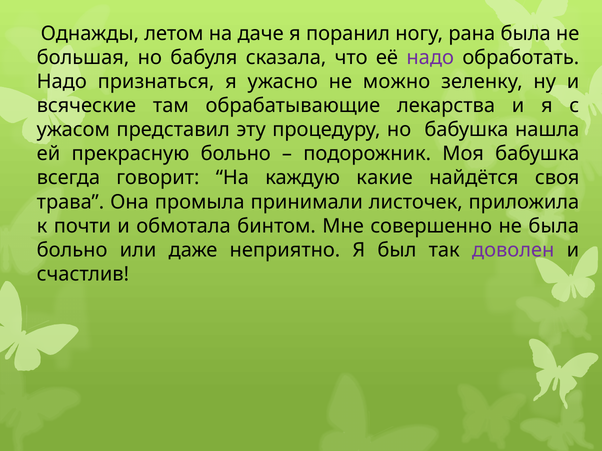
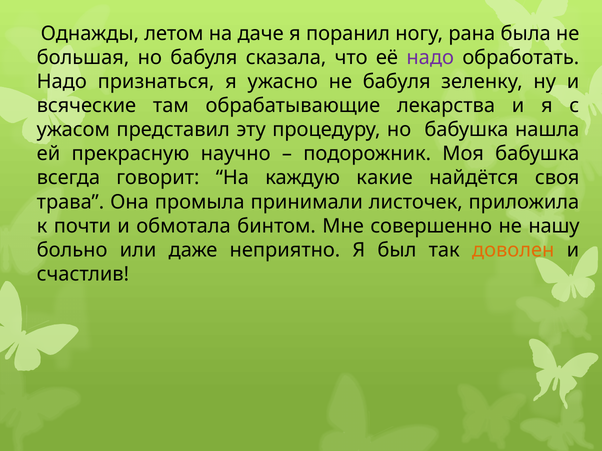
не можно: можно -> бабуля
прекрасную больно: больно -> научно
не была: была -> нашу
доволен colour: purple -> orange
